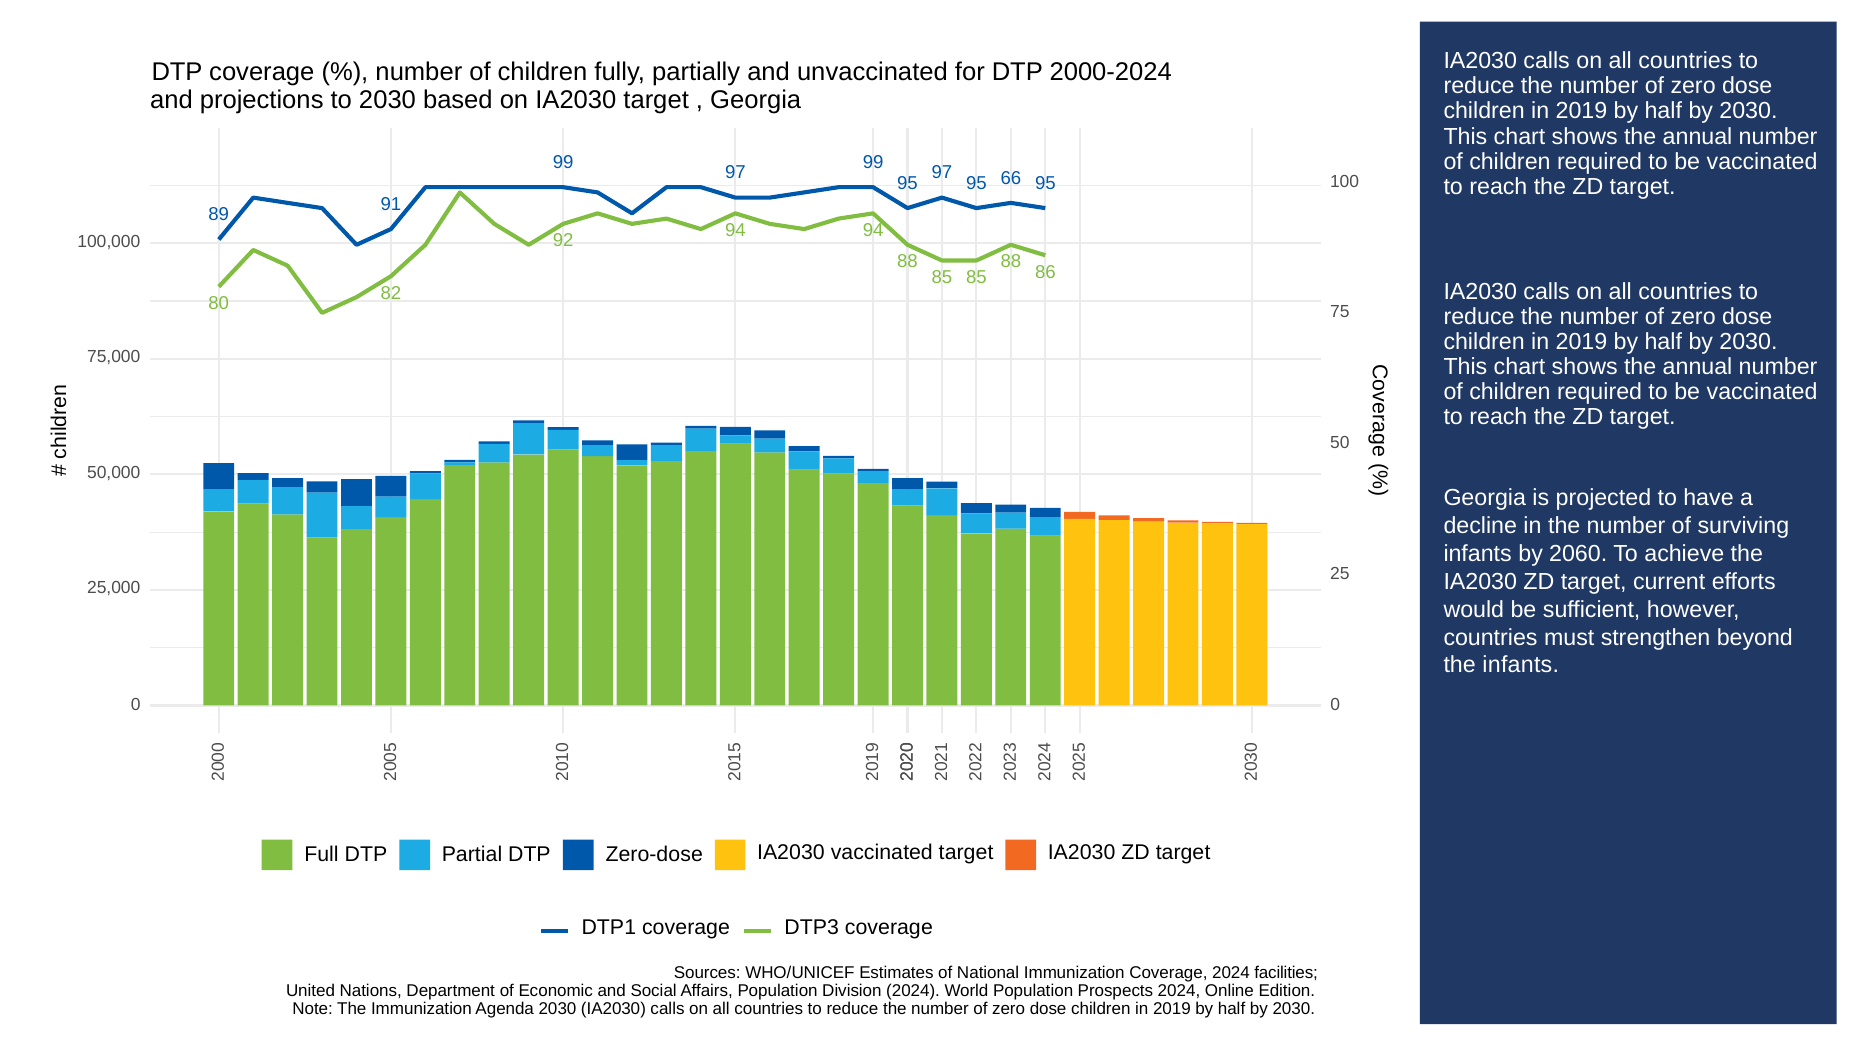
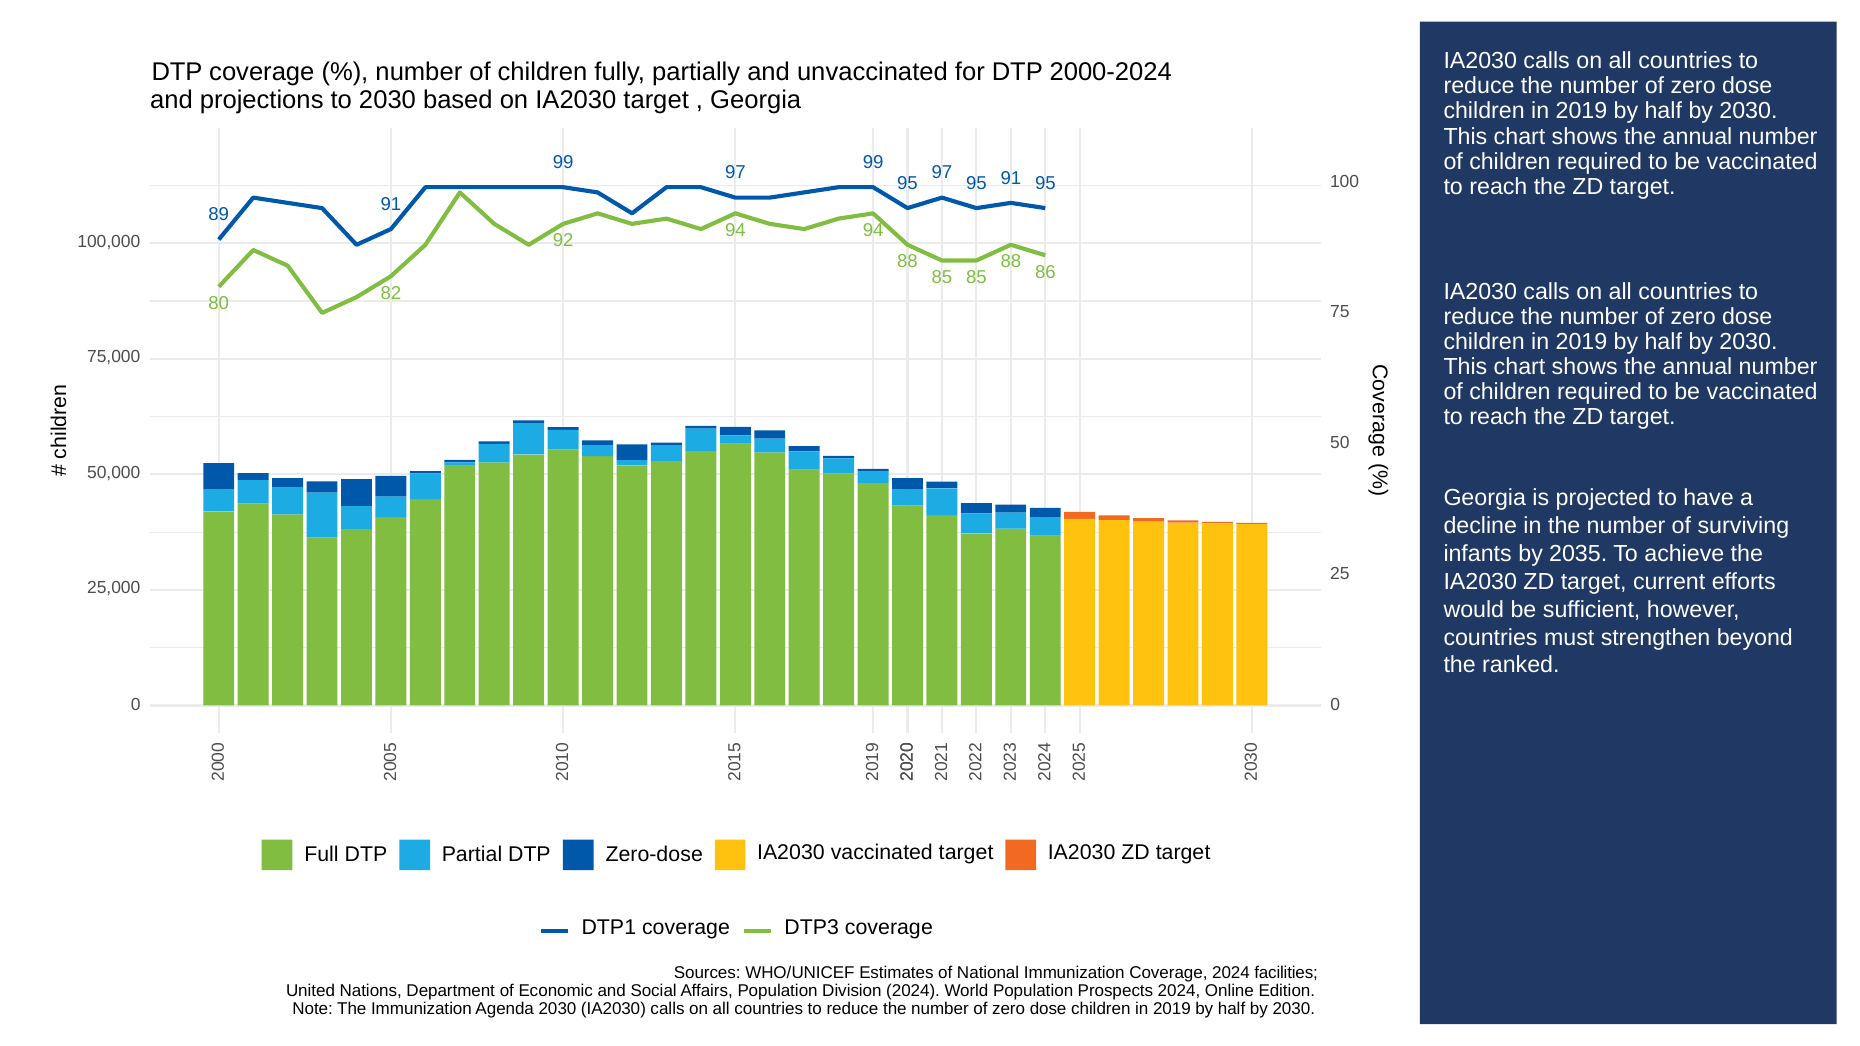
95 66: 66 -> 91
2060: 2060 -> 2035
the infants: infants -> ranked
